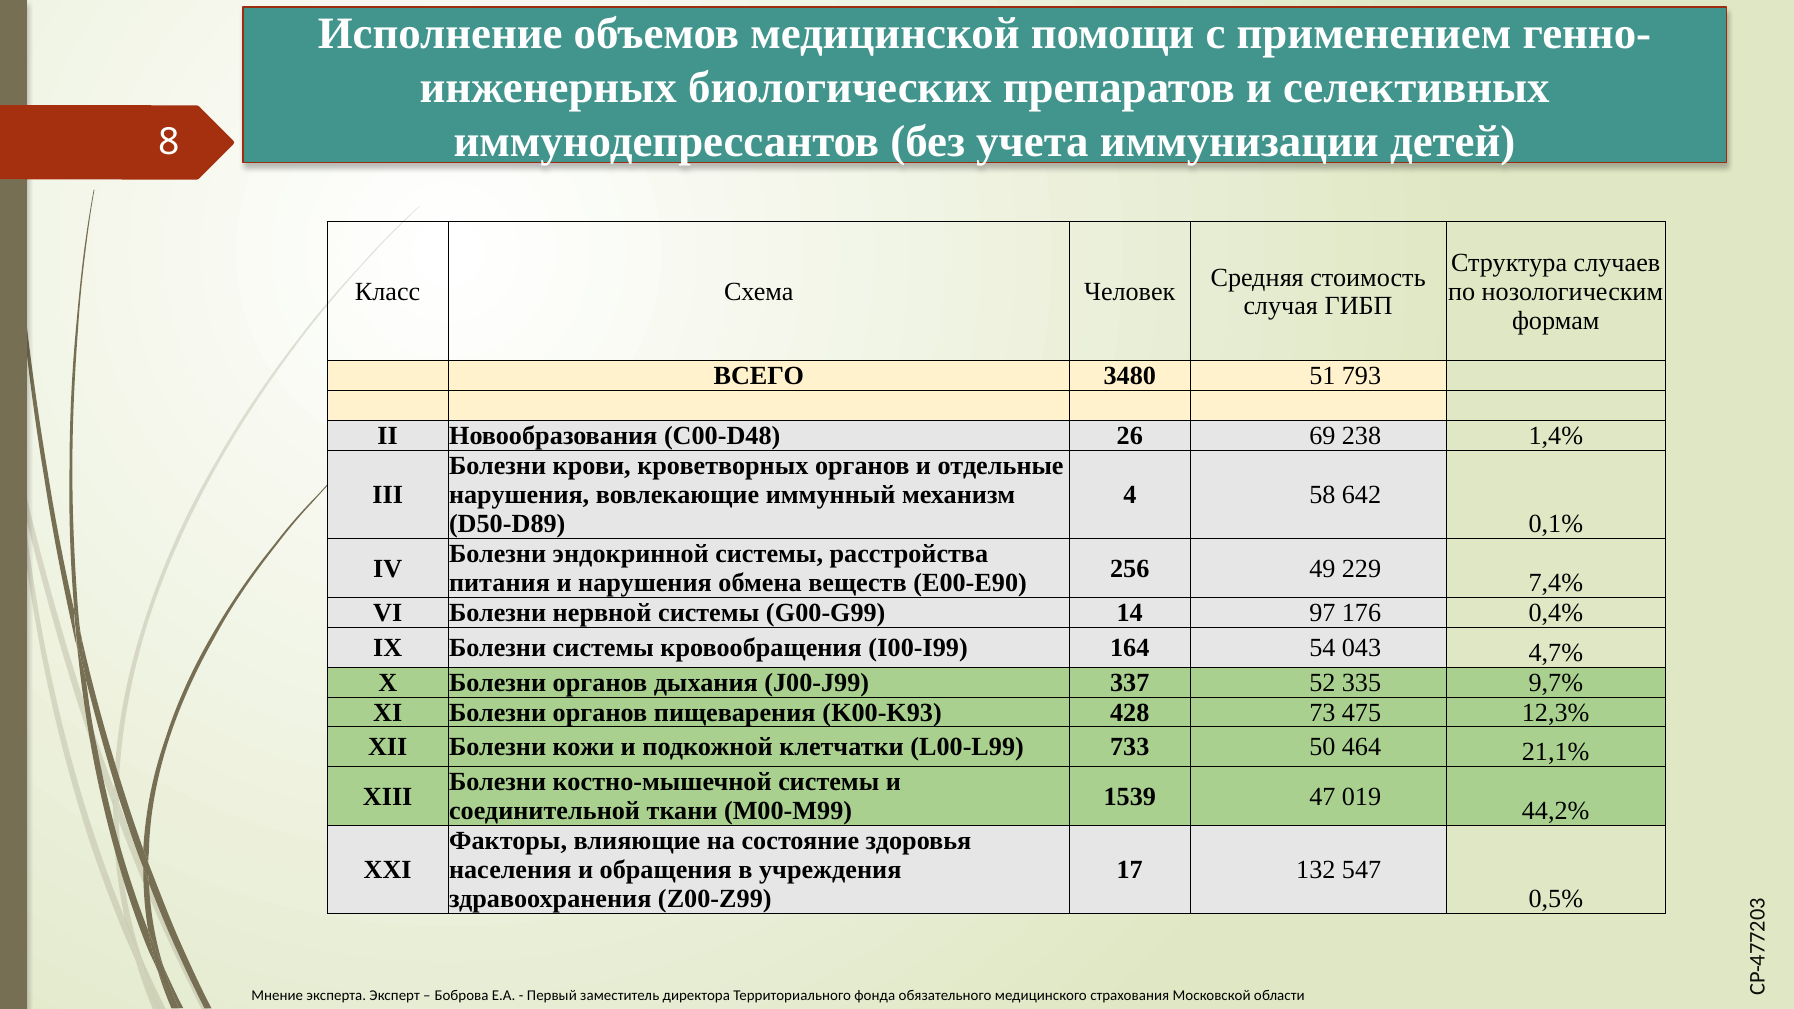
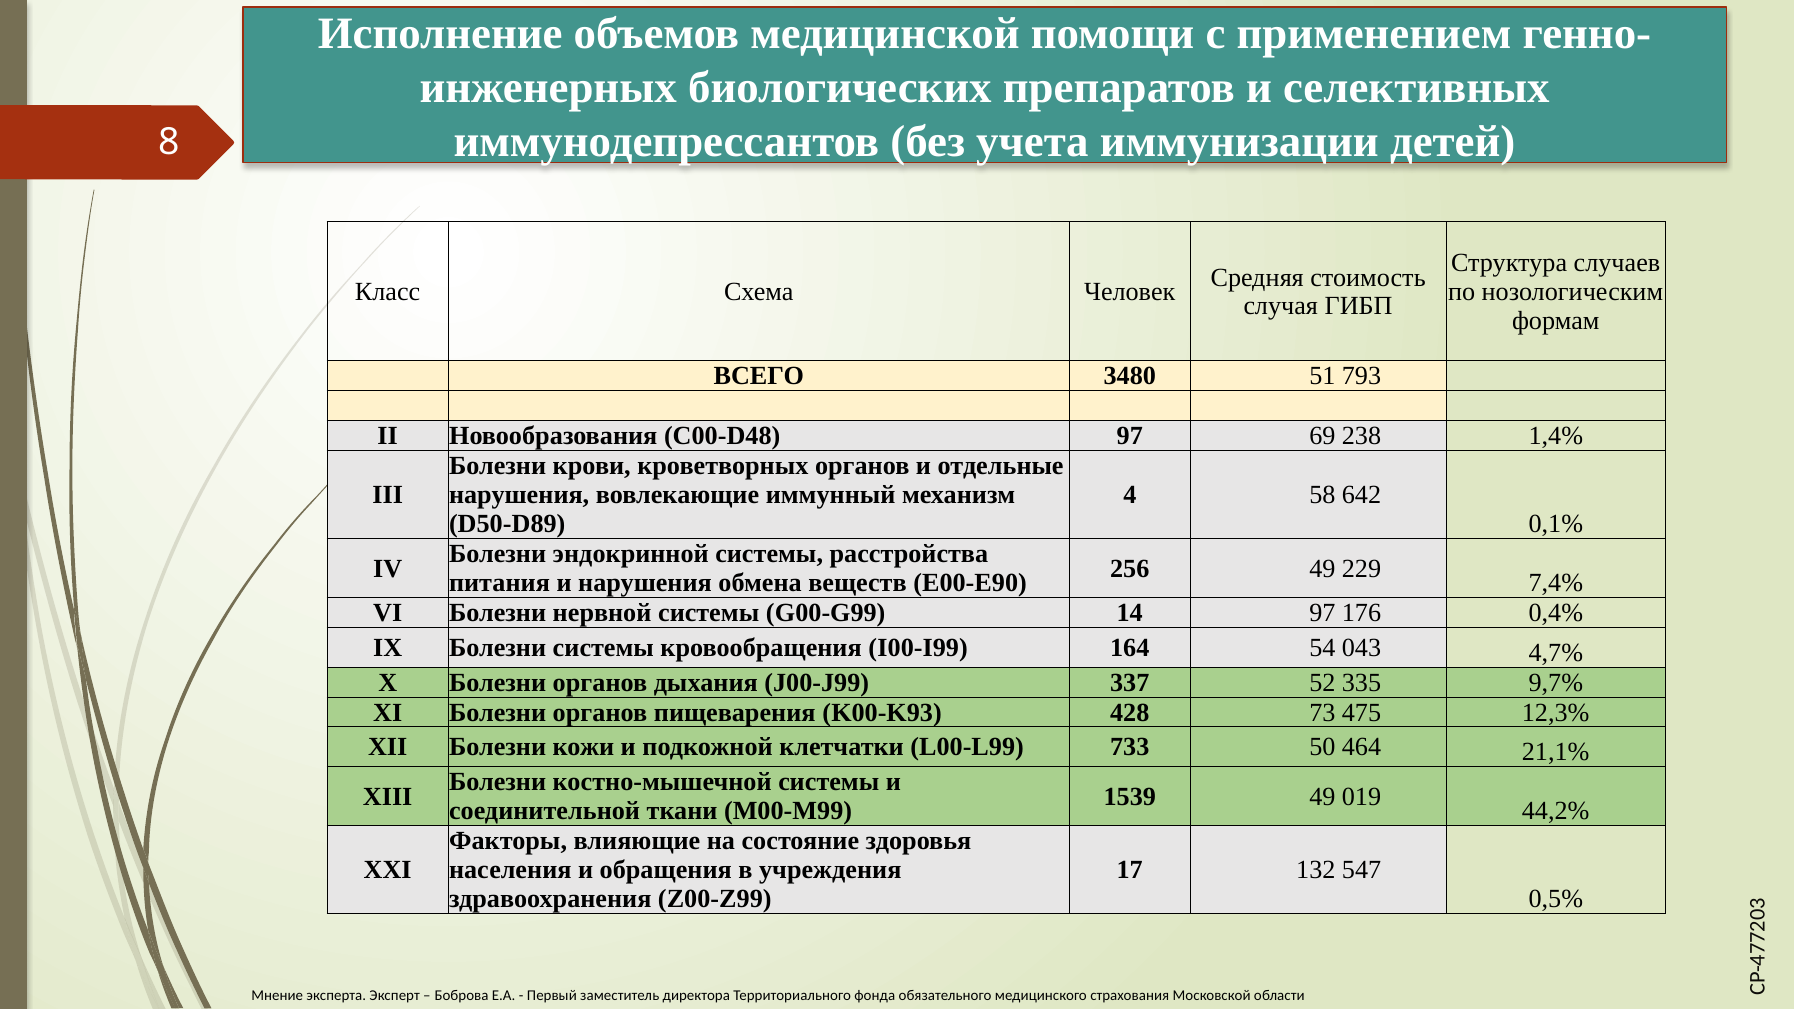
C00-D48 26: 26 -> 97
1539 47: 47 -> 49
